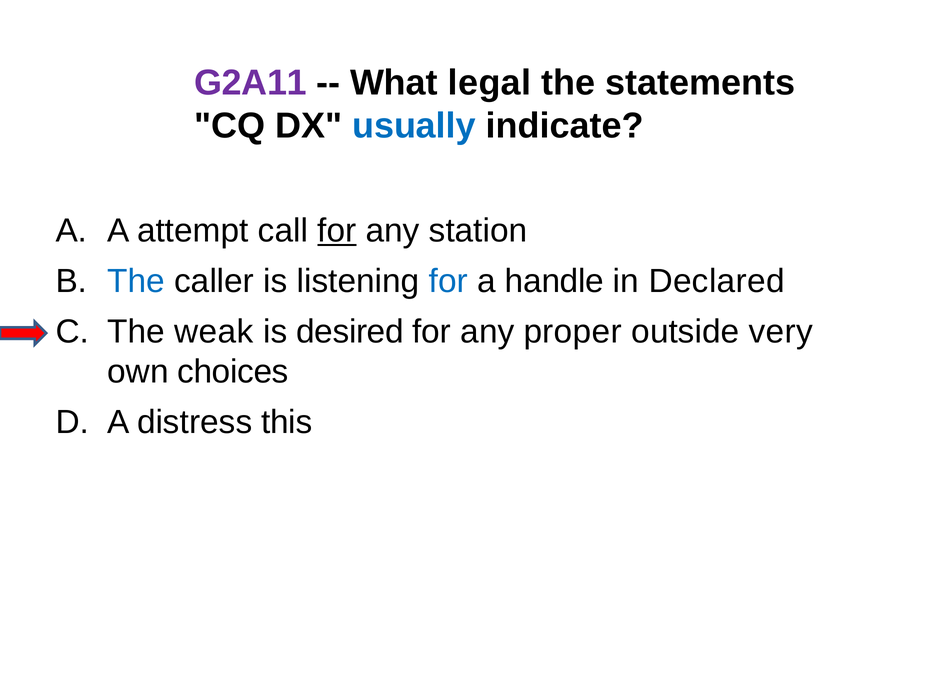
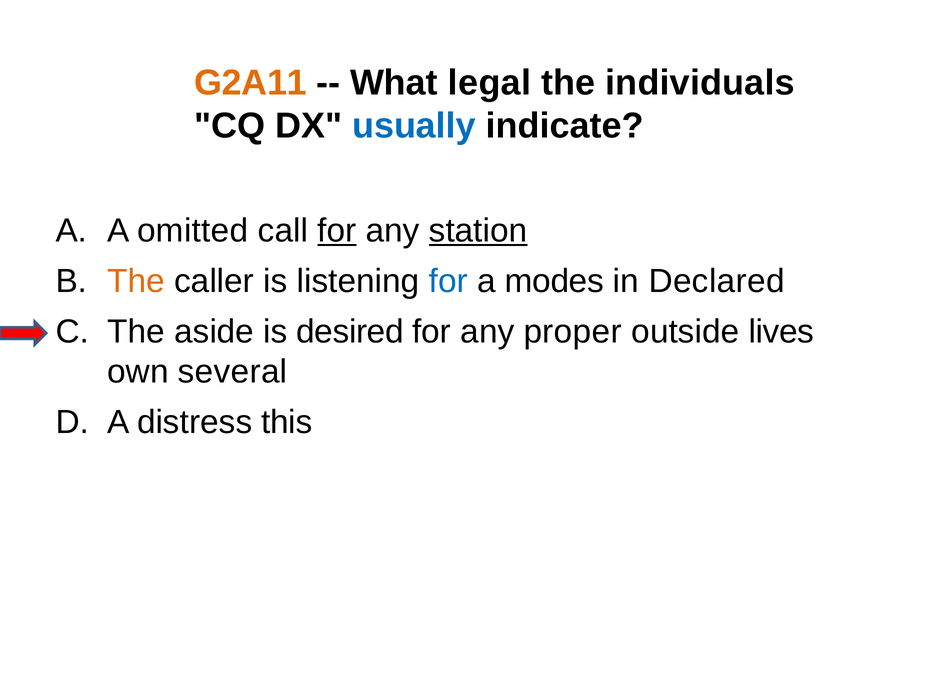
G2A11 colour: purple -> orange
statements: statements -> individuals
attempt: attempt -> omitted
station underline: none -> present
The at (136, 281) colour: blue -> orange
handle: handle -> modes
weak: weak -> aside
very: very -> lives
choices: choices -> several
